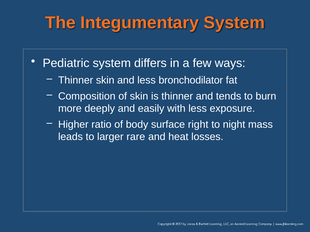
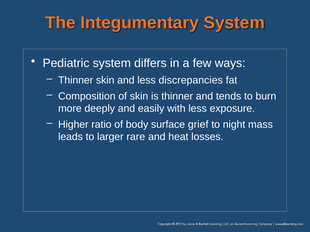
bronchodilator: bronchodilator -> discrepancies
right: right -> grief
